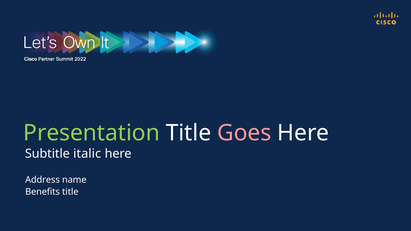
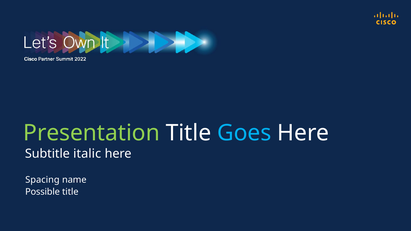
Goes colour: pink -> light blue
Address: Address -> Spacing
Benefits: Benefits -> Possible
